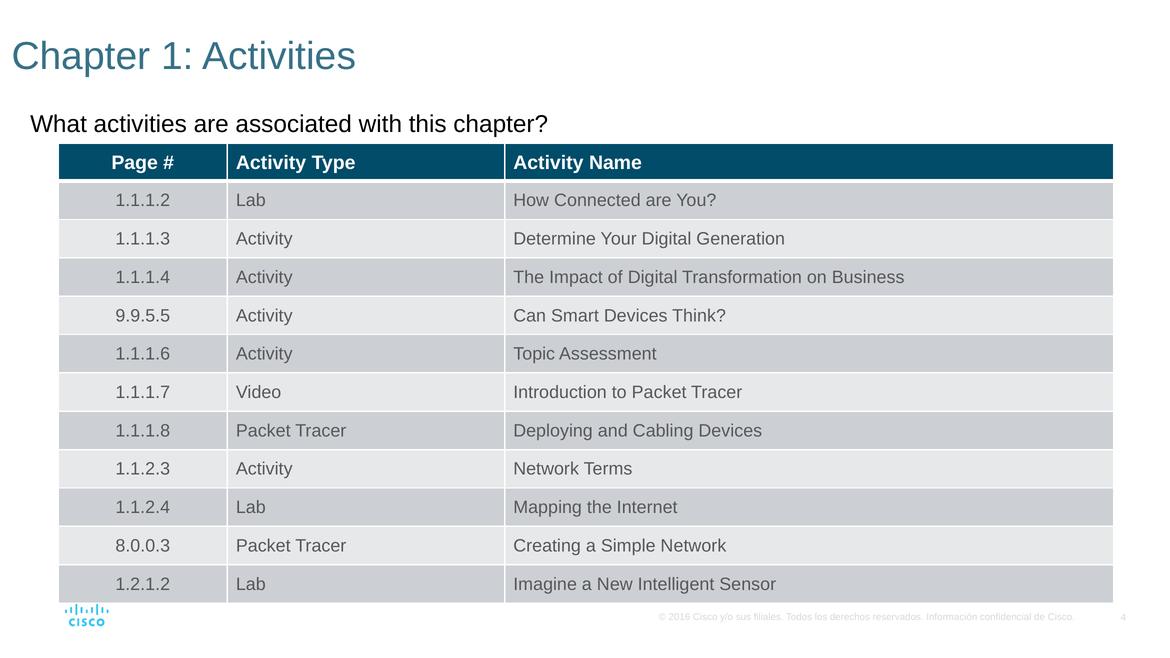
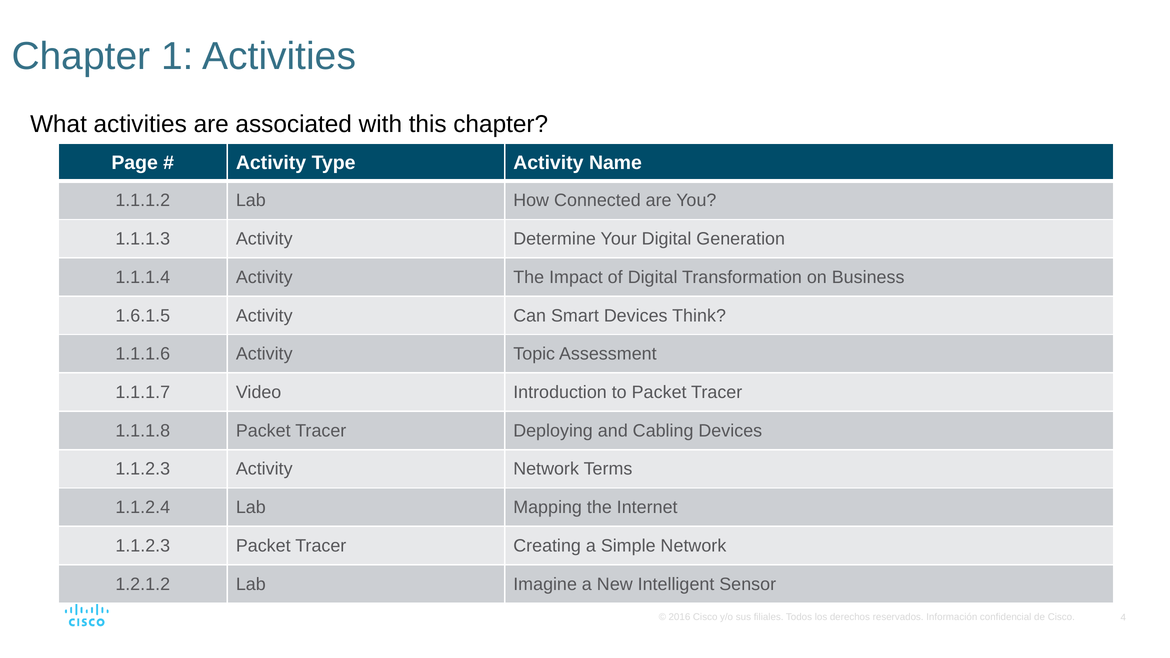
9.9.5.5: 9.9.5.5 -> 1.6.1.5
8.0.0.3 at (143, 546): 8.0.0.3 -> 1.1.2.3
